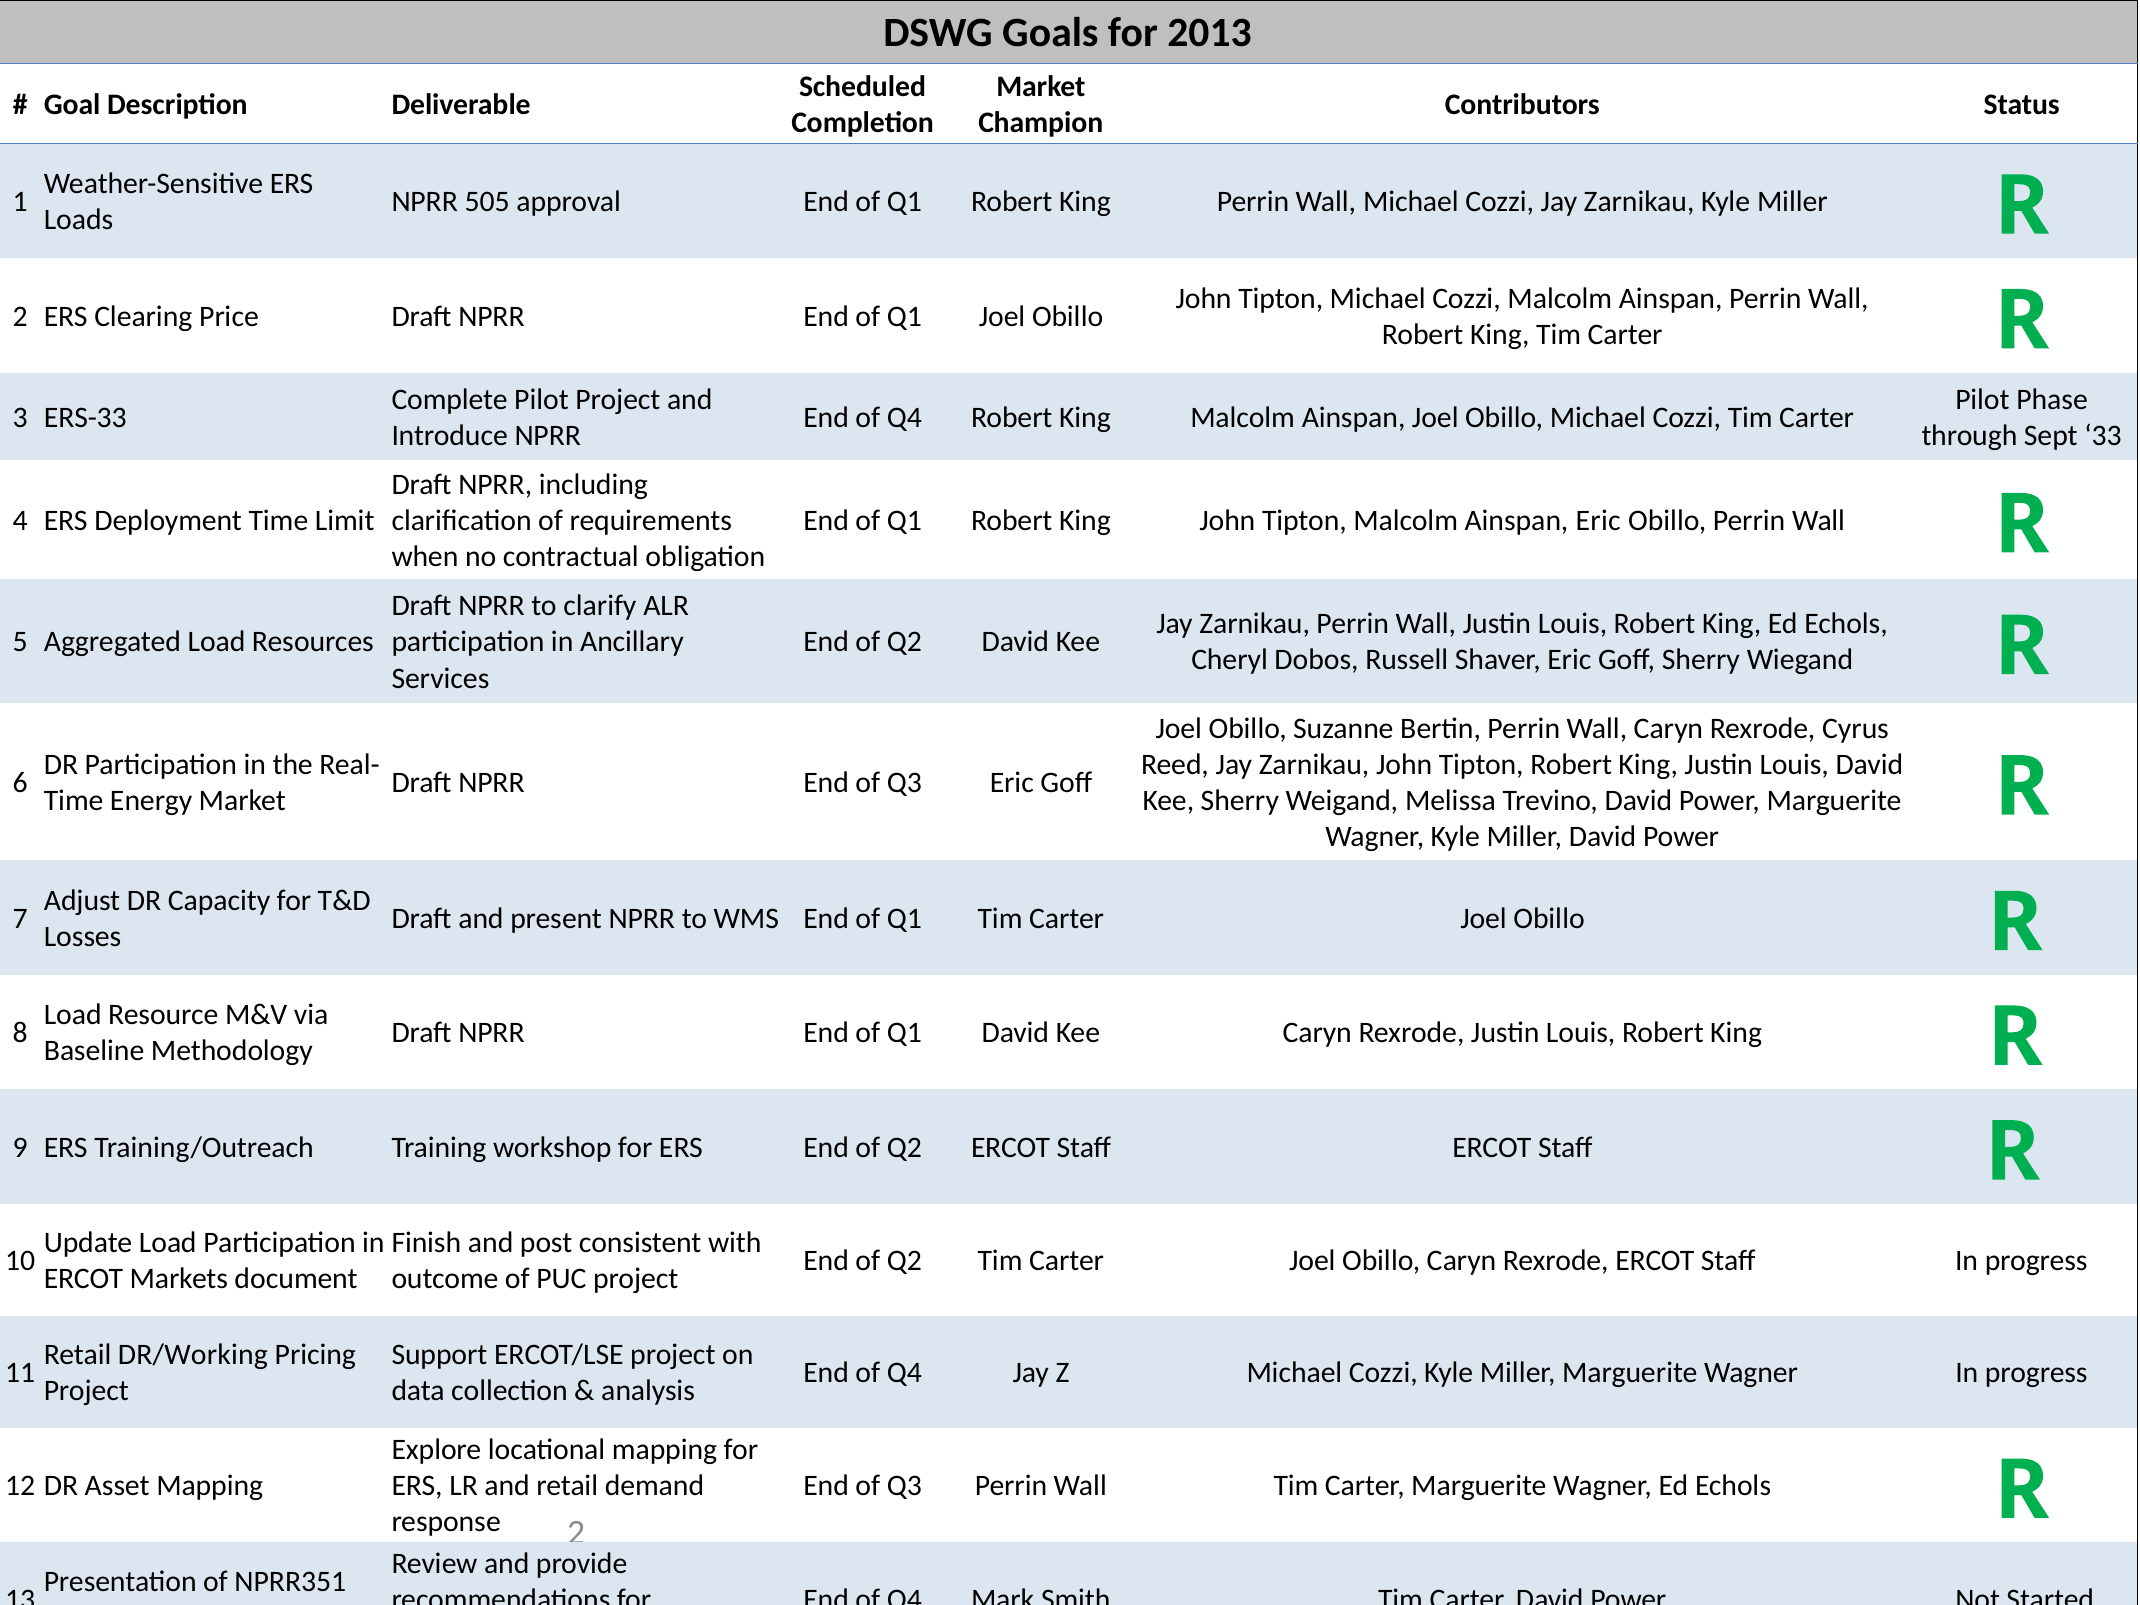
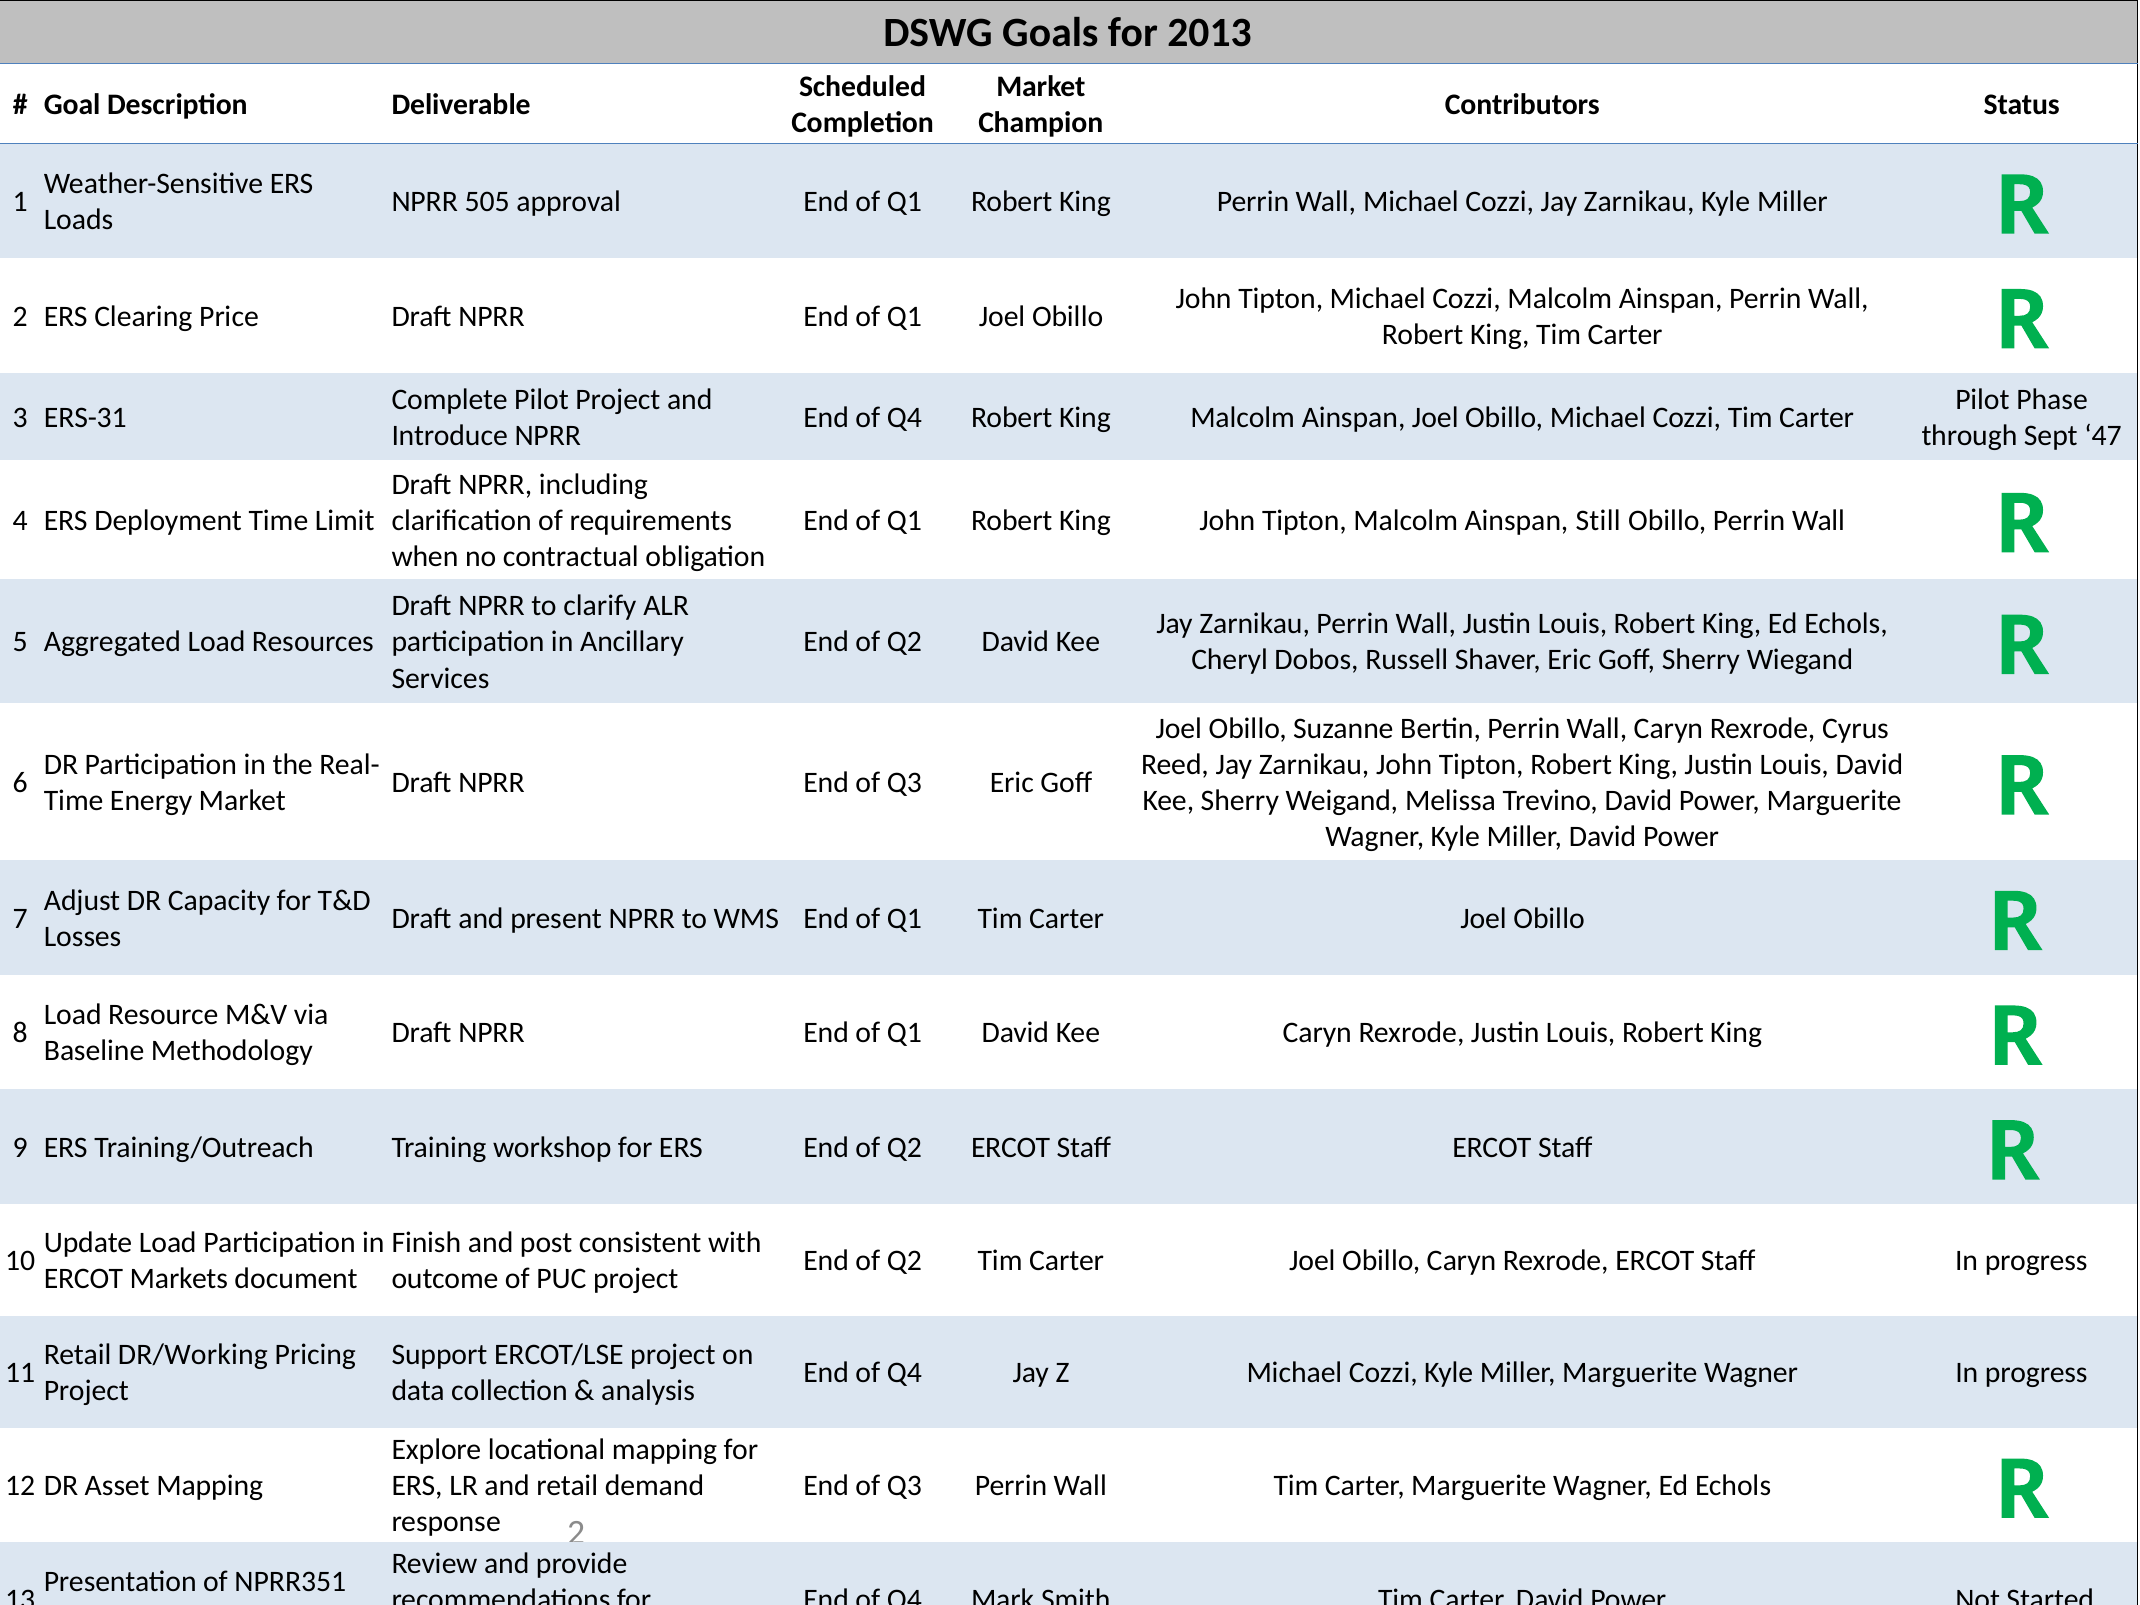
ERS-33: ERS-33 -> ERS-31
33: 33 -> 47
Ainspan Eric: Eric -> Still
